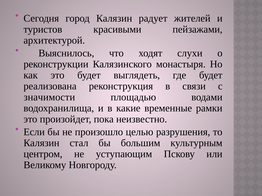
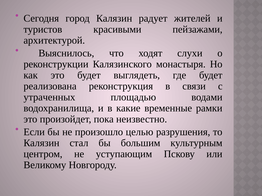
значимости: значимости -> утраченных
